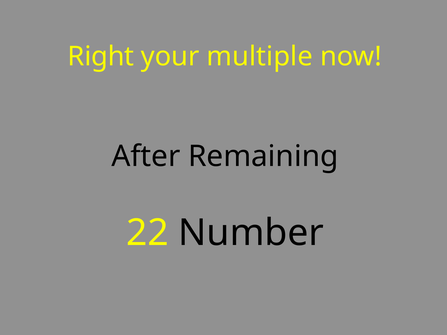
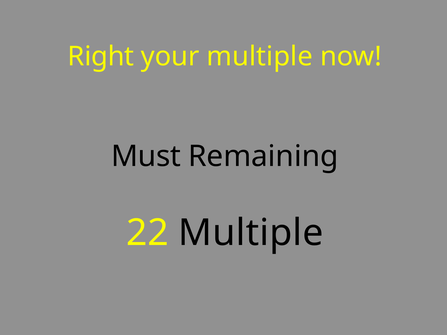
After: After -> Must
22 Number: Number -> Multiple
